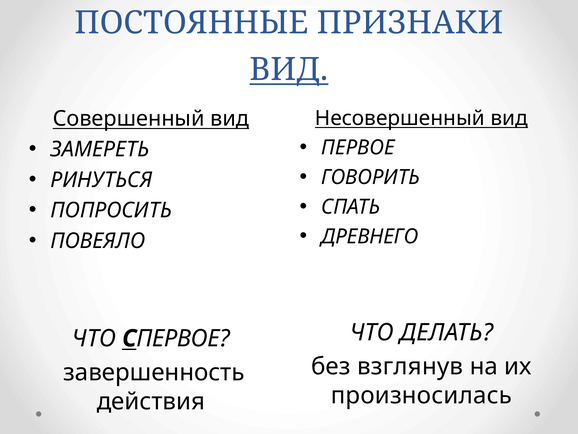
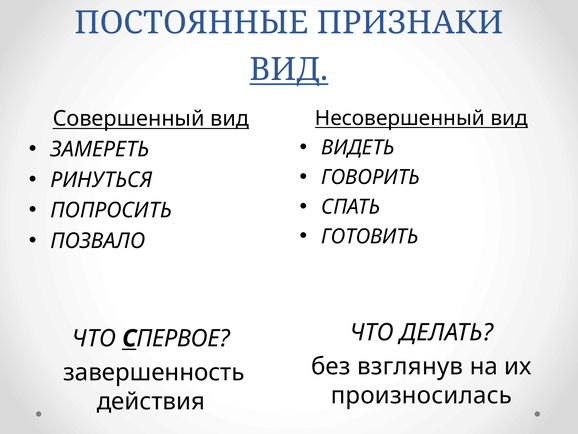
ПЕРВОЕ at (358, 148): ПЕРВОЕ -> ВИДЕТЬ
ДРЕВНЕГО: ДРЕВНЕГО -> ГОТОВИТЬ
ПОВЕЯЛО: ПОВЕЯЛО -> ПОЗВАЛО
